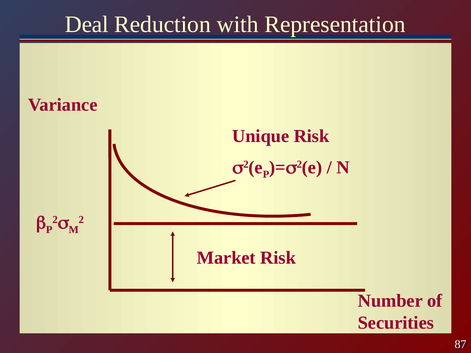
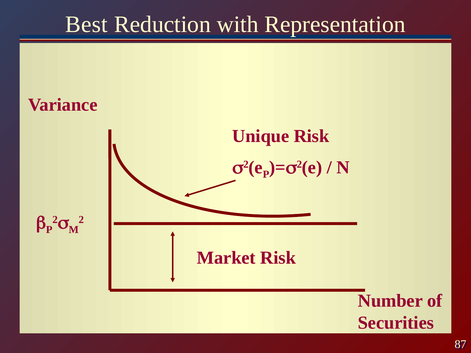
Deal: Deal -> Best
